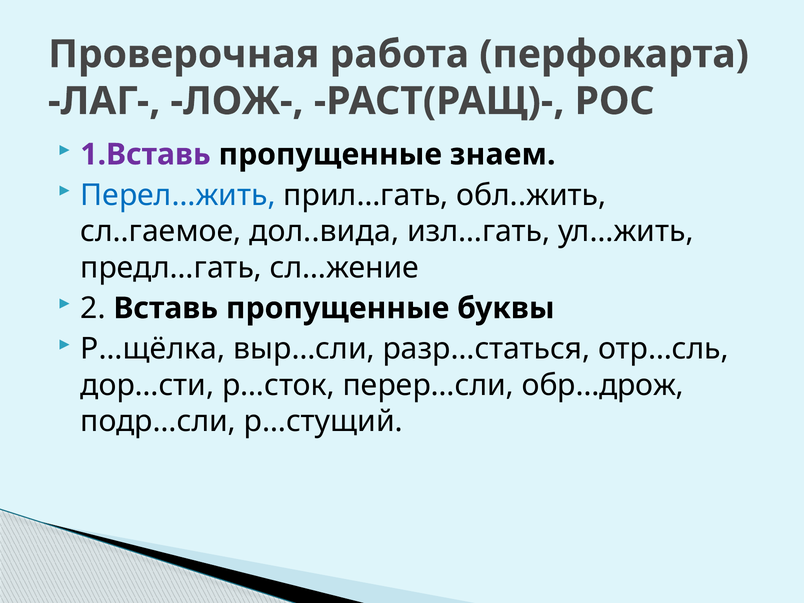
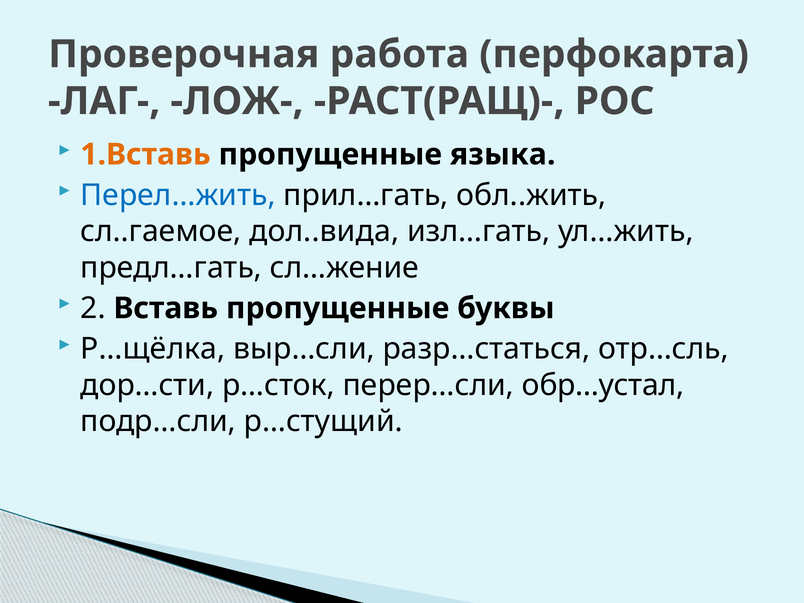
1.Вставь colour: purple -> orange
знаем: знаем -> языка
обр…дрож: обр…дрож -> обр…устал
